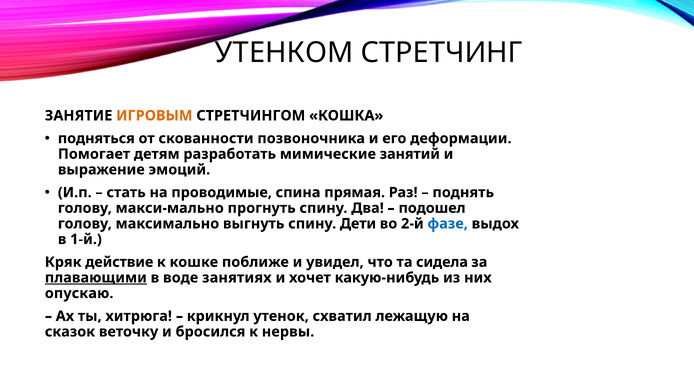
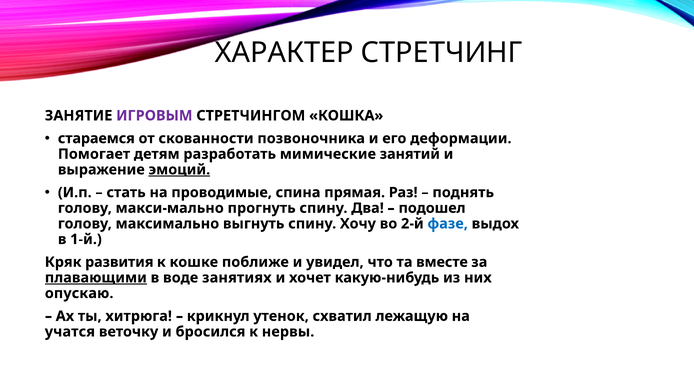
УТЕНКОМ: УТЕНКОМ -> ХАРАКТЕР
ИГРОВЫМ colour: orange -> purple
подняться: подняться -> стараемся
эмоций underline: none -> present
Дети: Дети -> Хочу
действие: действие -> развития
сидела: сидела -> вместе
сказок: сказок -> учатся
